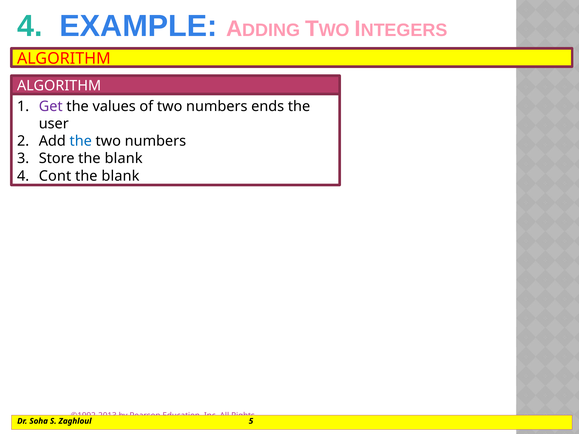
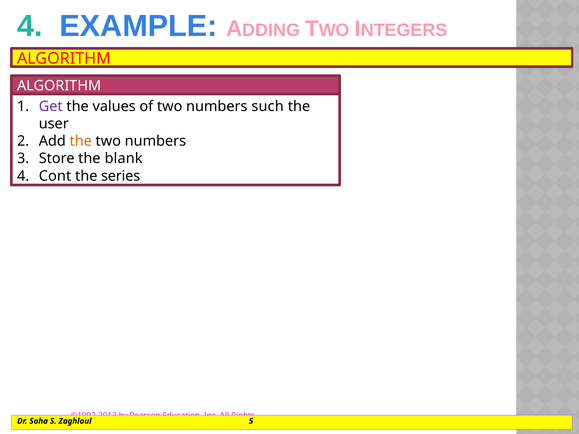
ends: ends -> such
the at (81, 141) colour: blue -> orange
blank at (120, 176): blank -> series
